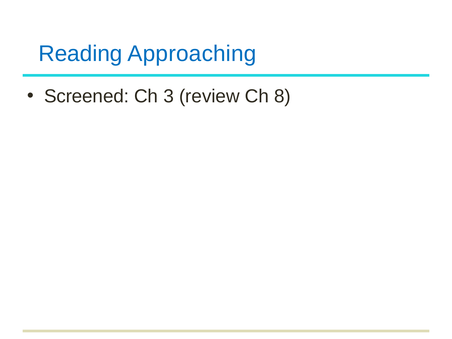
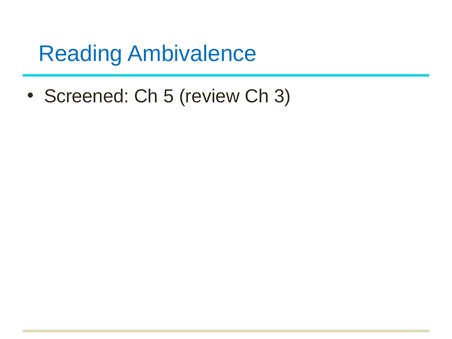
Approaching: Approaching -> Ambivalence
3: 3 -> 5
8: 8 -> 3
